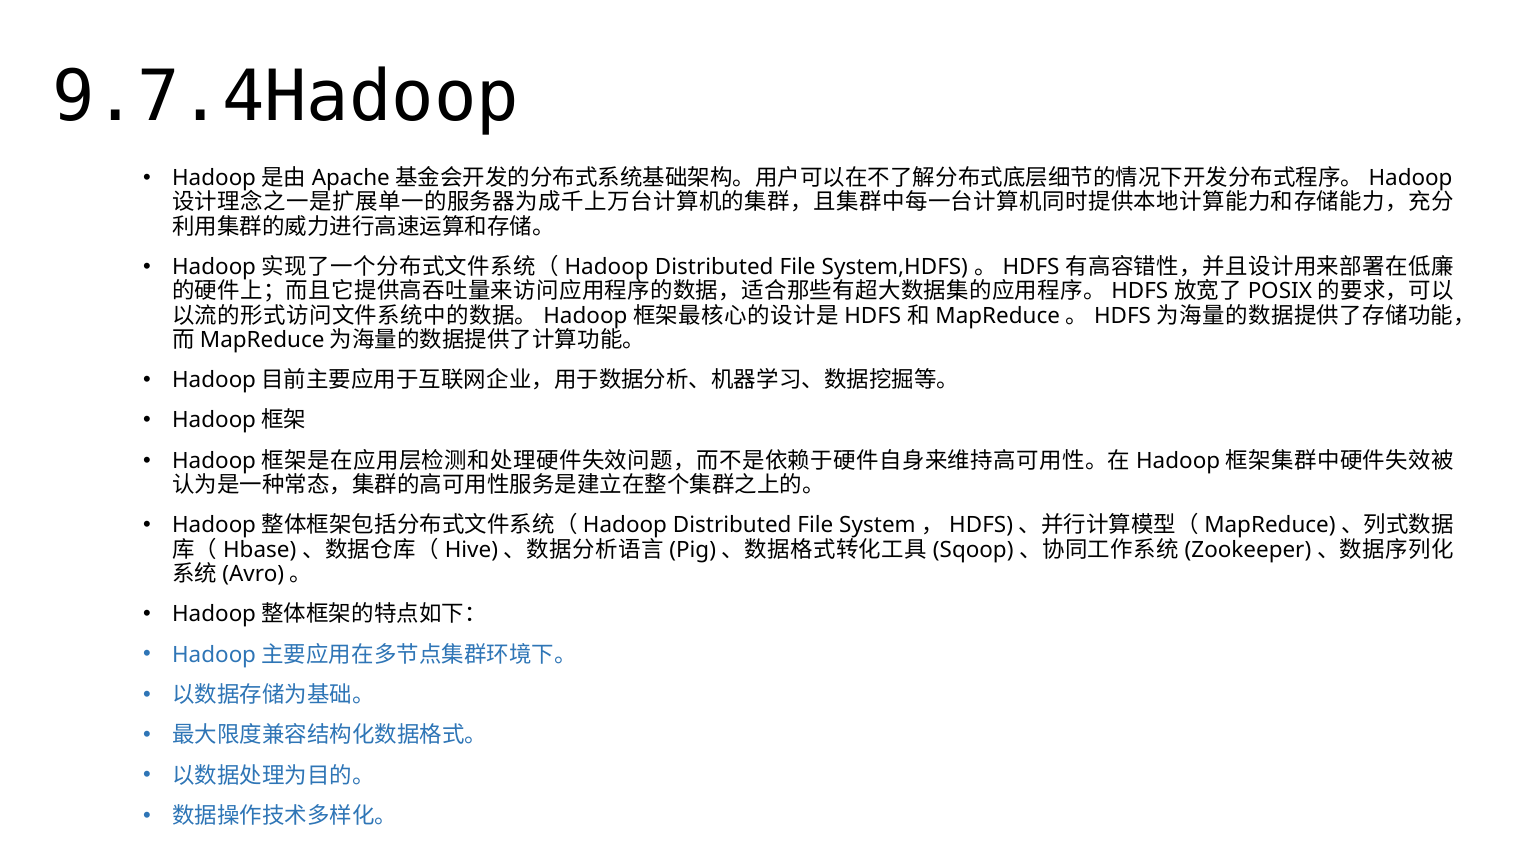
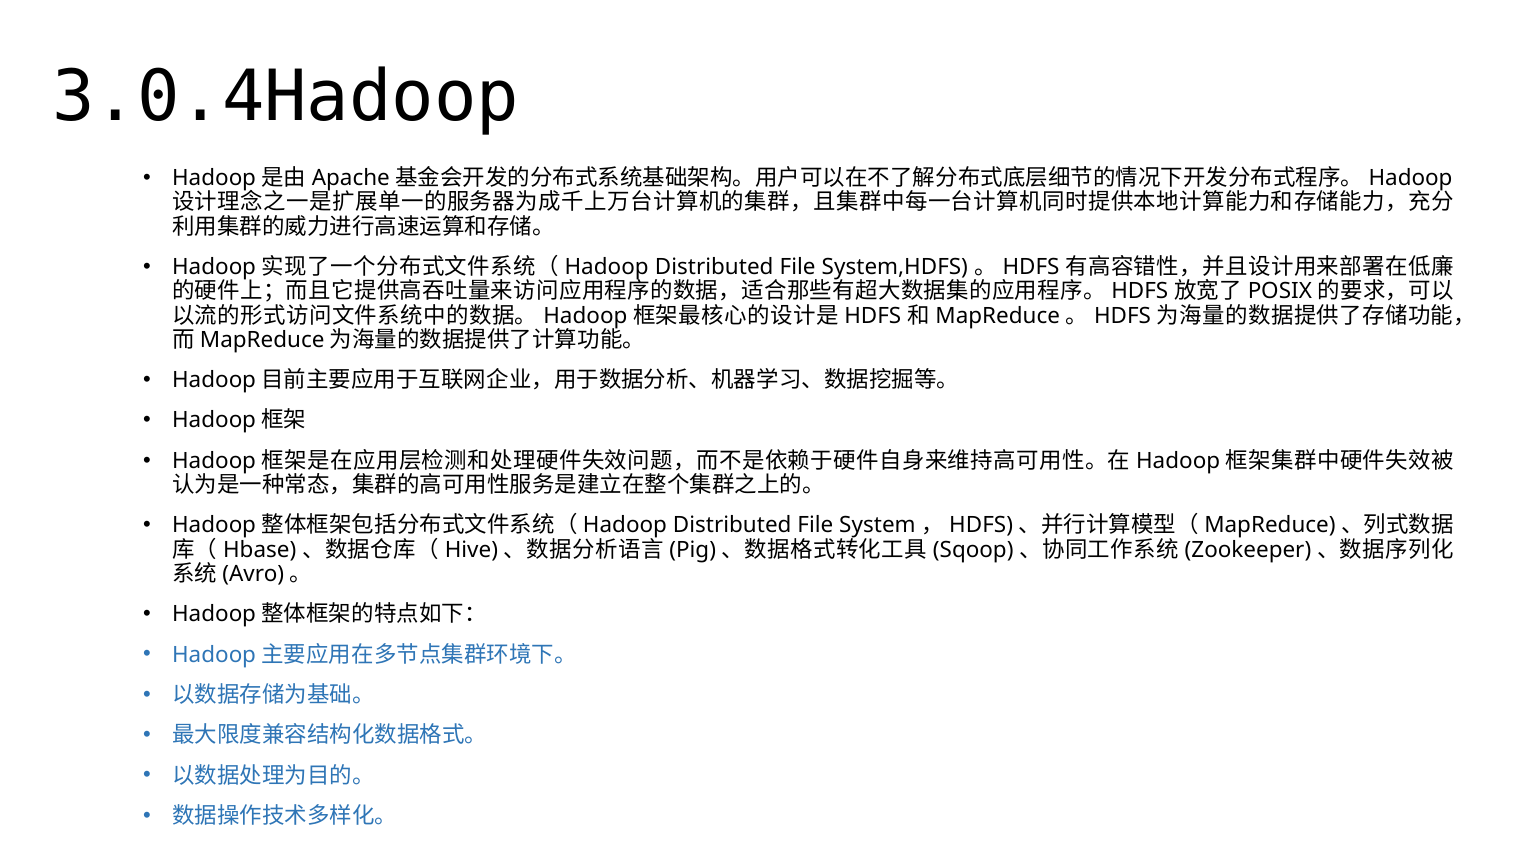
9.7.4Hadoop: 9.7.4Hadoop -> 3.0.4Hadoop
